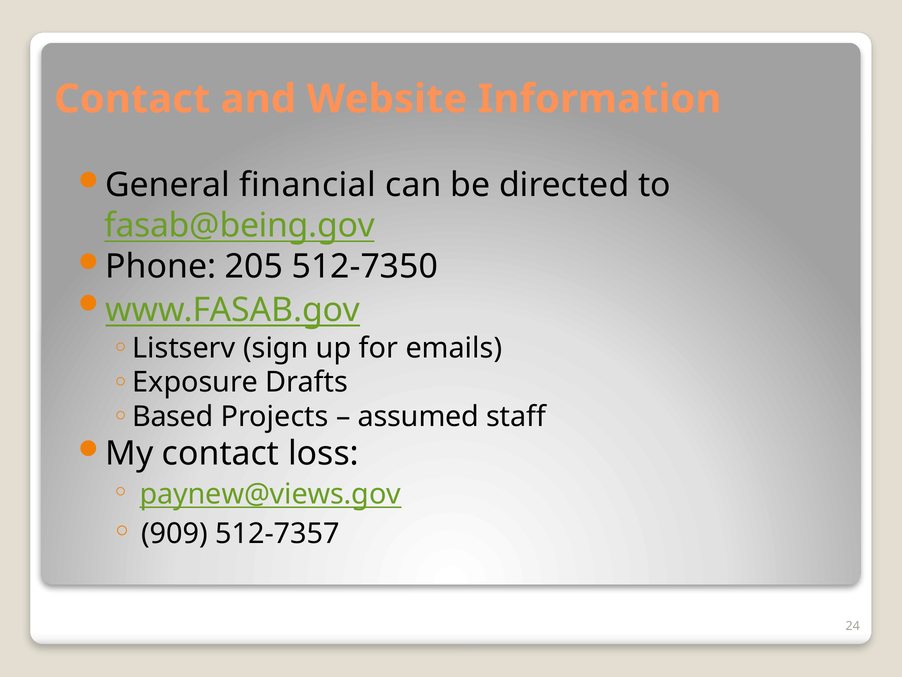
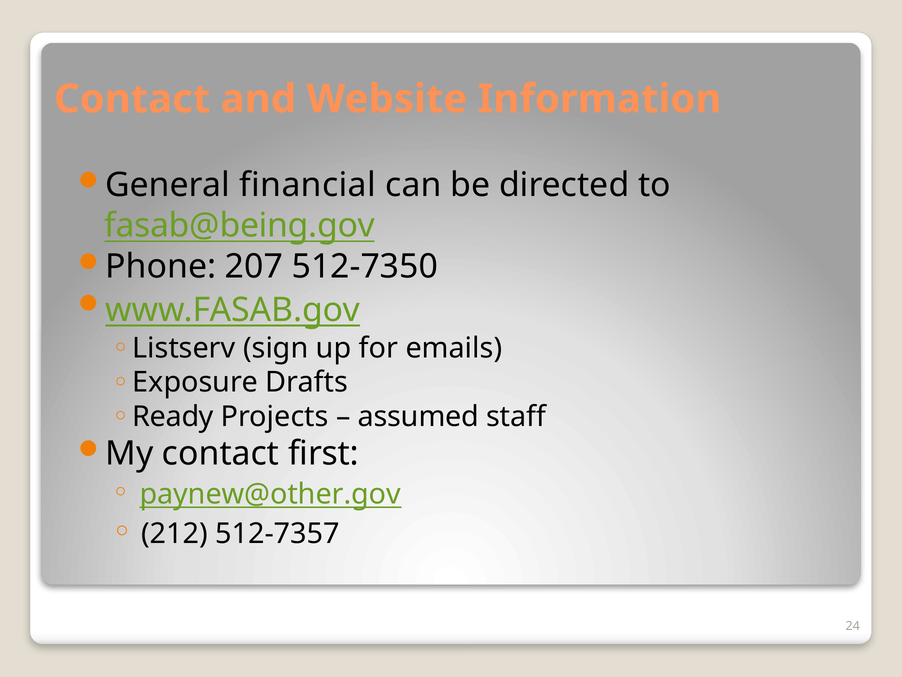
205: 205 -> 207
Based: Based -> Ready
loss: loss -> first
paynew@views.gov: paynew@views.gov -> paynew@other.gov
909: 909 -> 212
